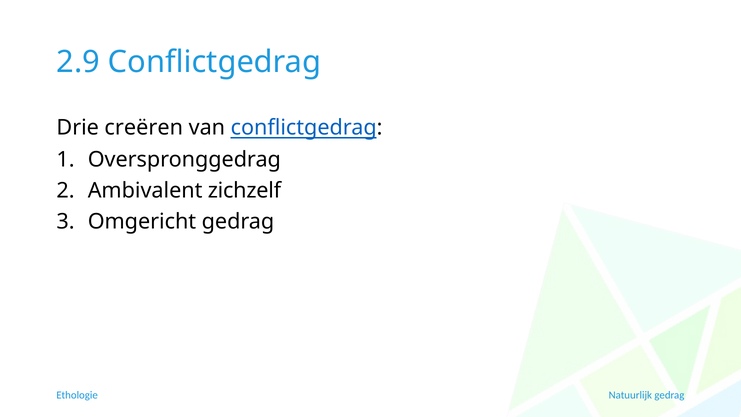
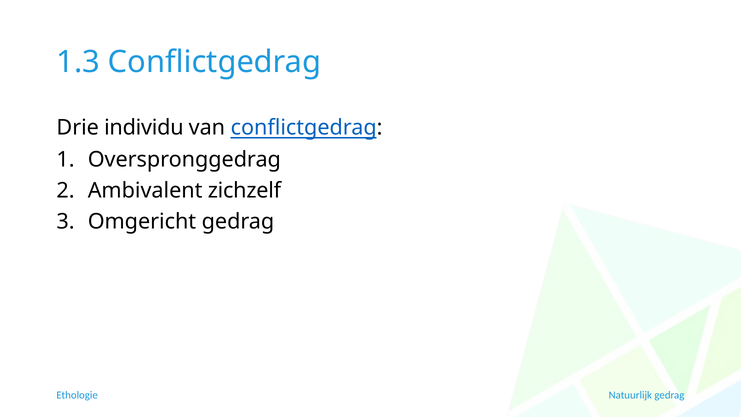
2.9: 2.9 -> 1.3
creëren: creëren -> individu
